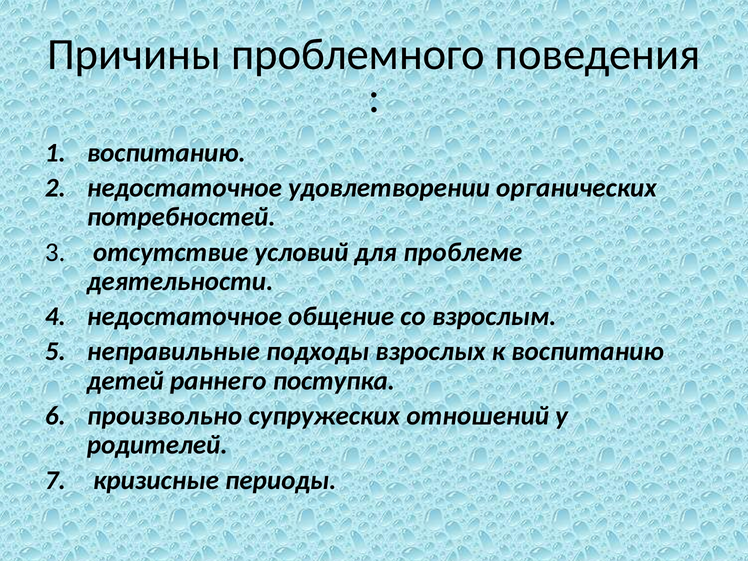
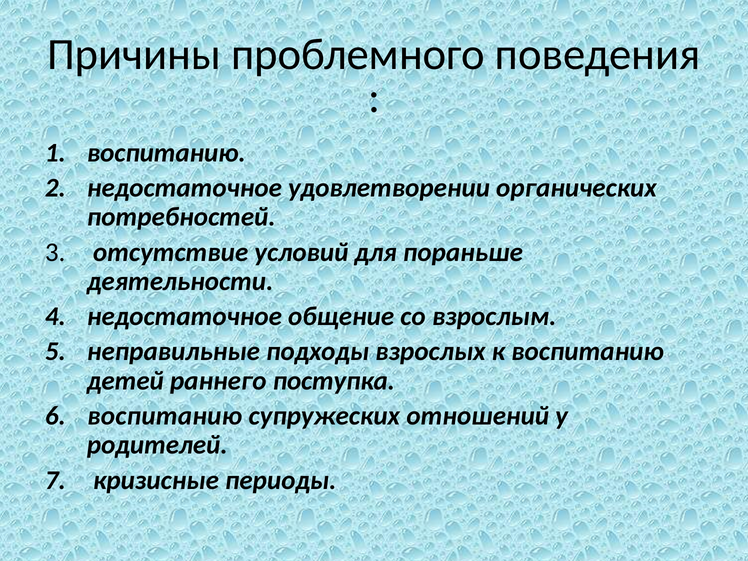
проблеме: проблеме -> пораньше
произвольно at (165, 416): произвольно -> воспитанию
